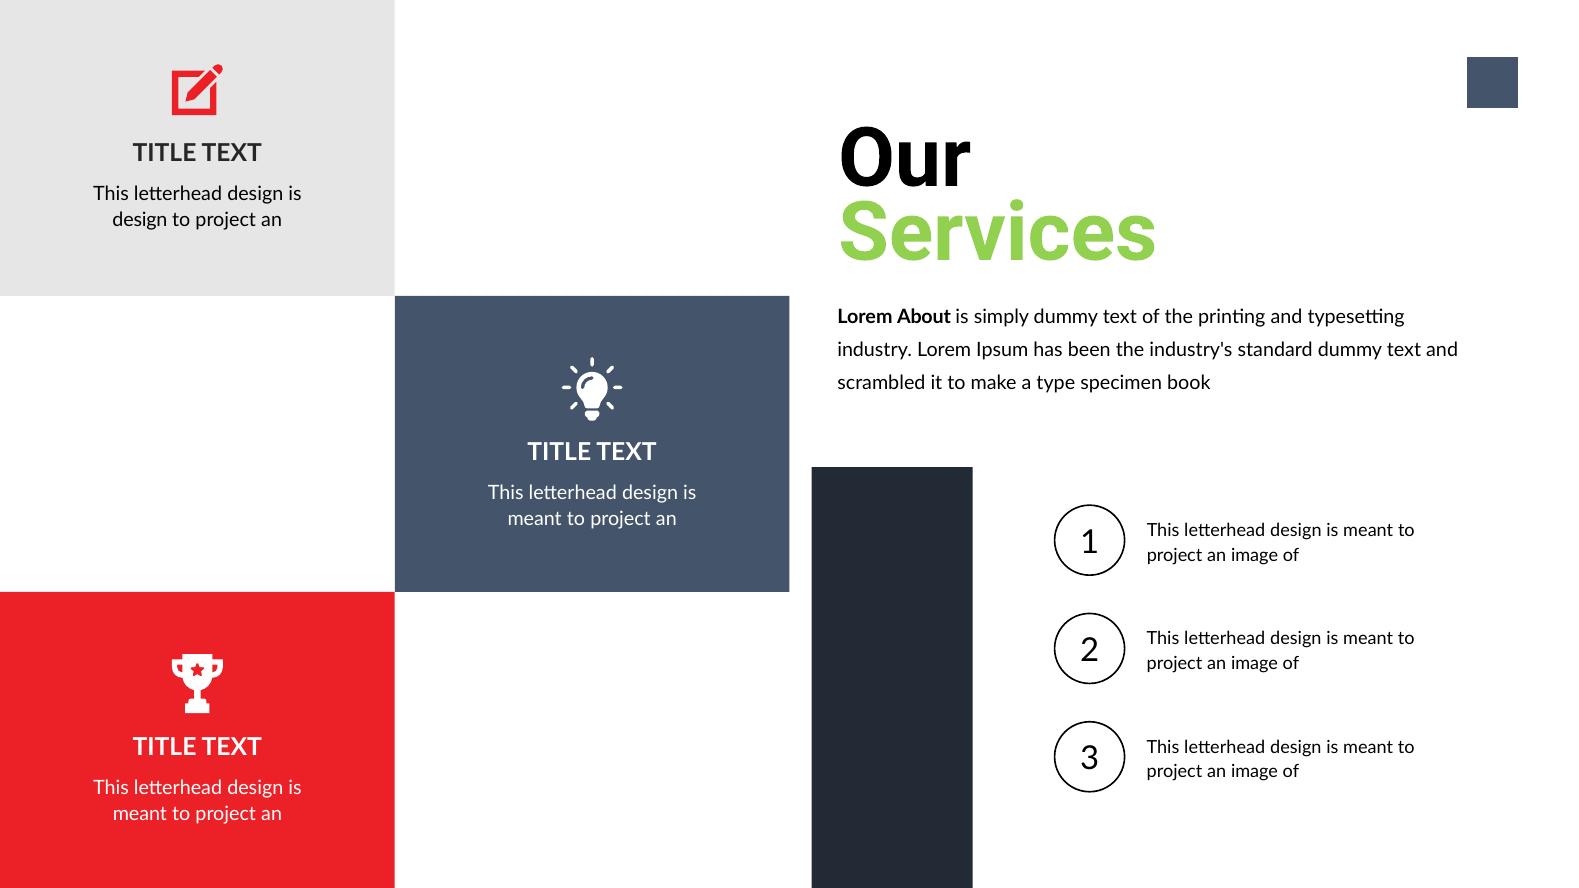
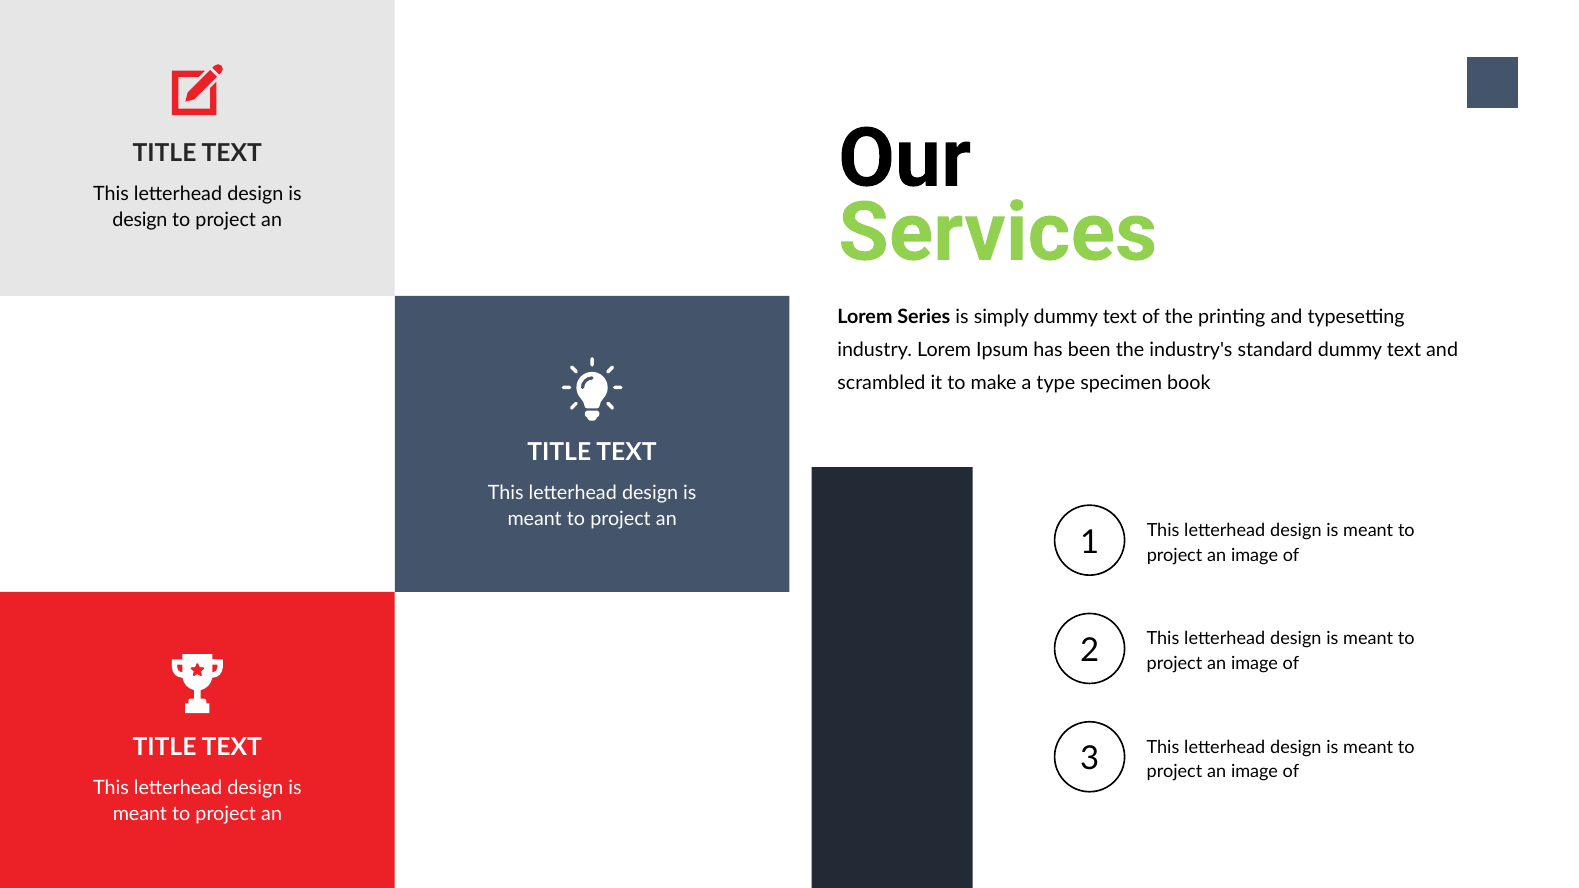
About: About -> Series
